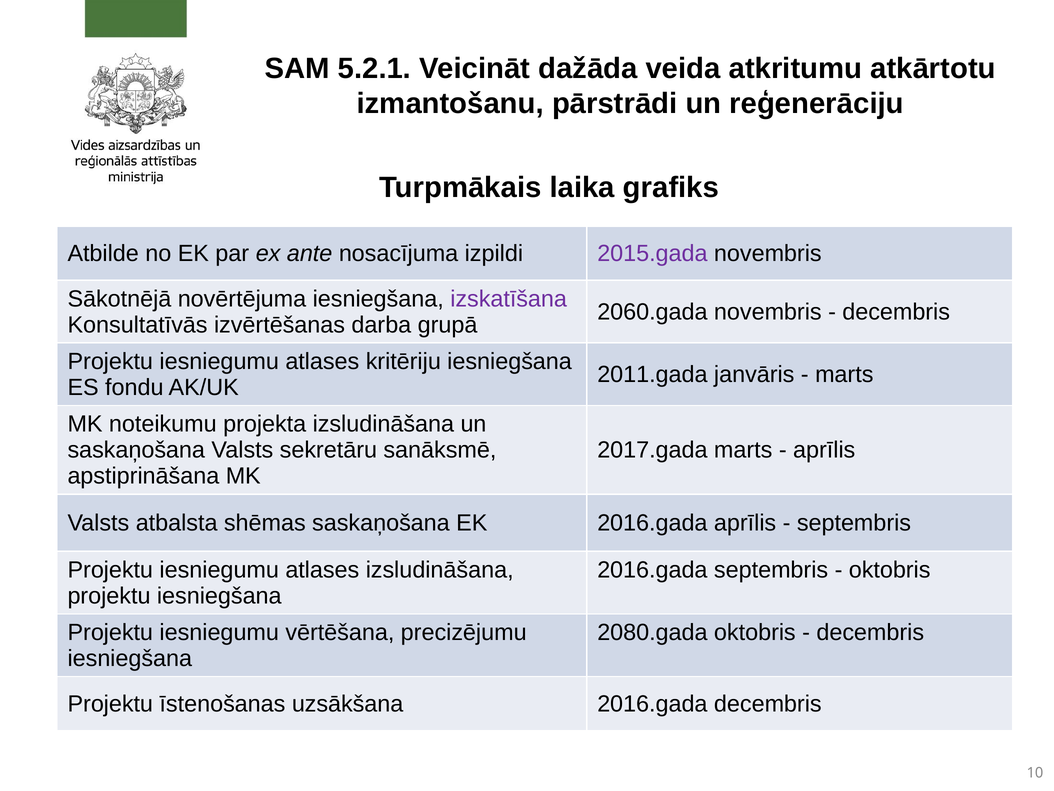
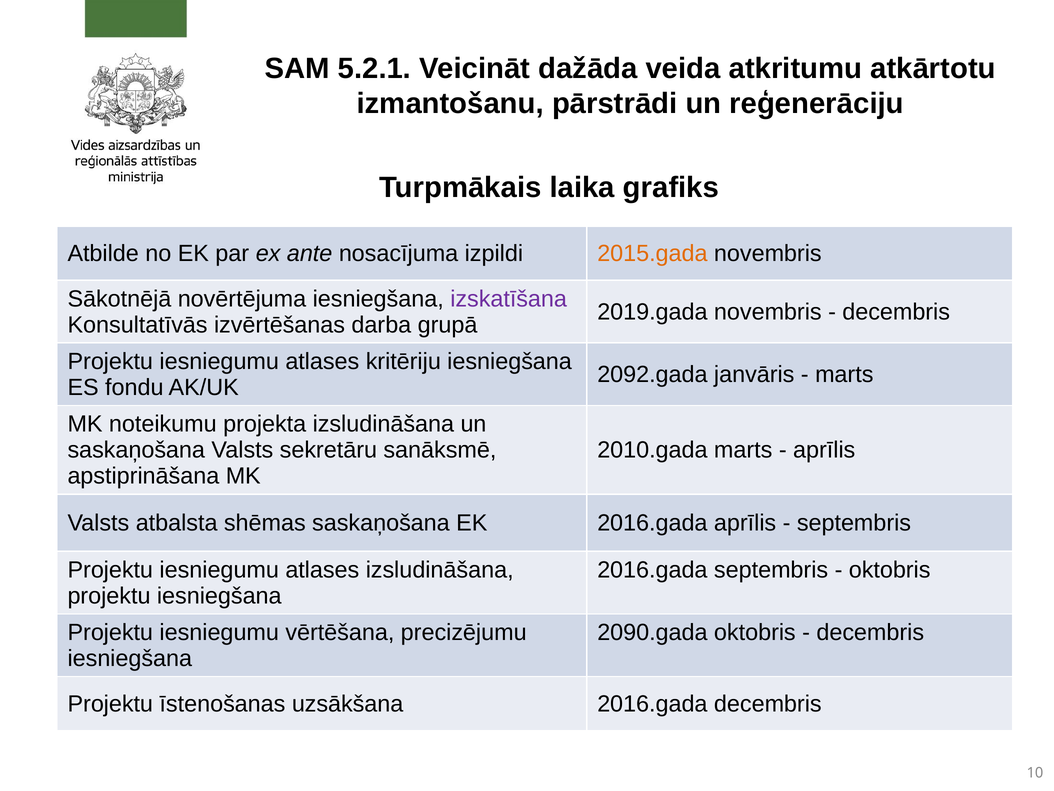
2015.gada colour: purple -> orange
2060.gada: 2060.gada -> 2019.gada
2011.gada: 2011.gada -> 2092.gada
2017.gada: 2017.gada -> 2010.gada
2080.gada: 2080.gada -> 2090.gada
